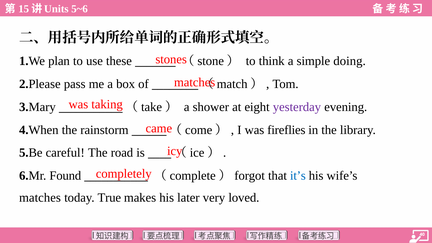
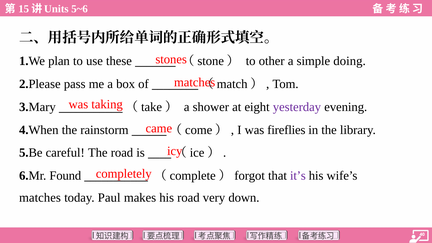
think: think -> other
it’s colour: blue -> purple
True: True -> Paul
his later: later -> road
loved: loved -> down
